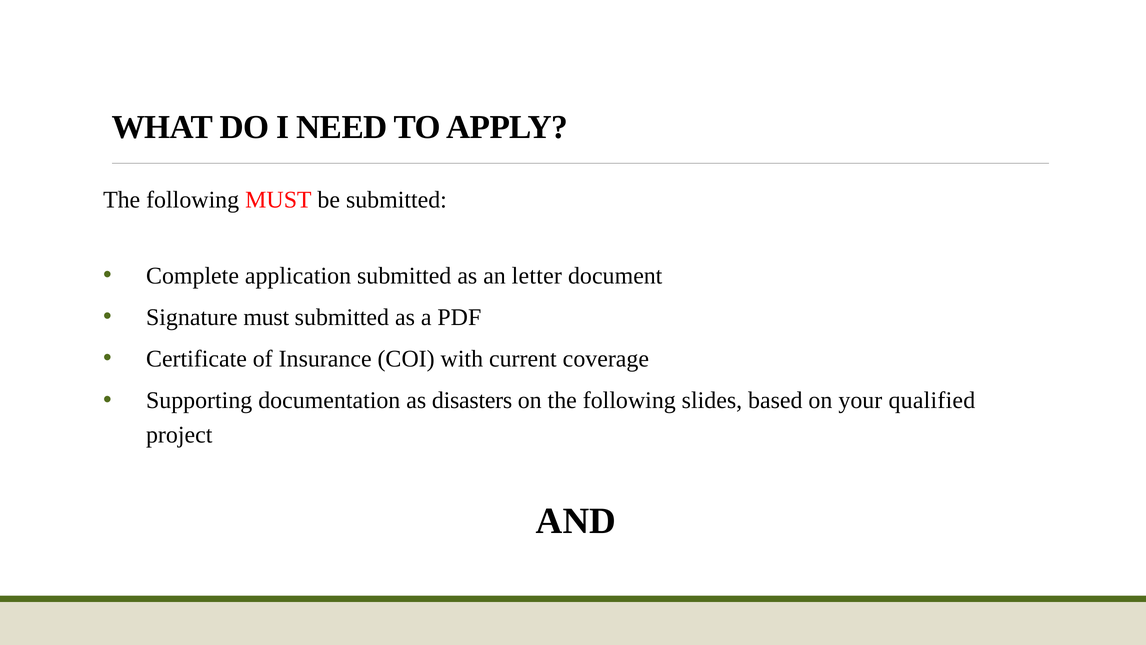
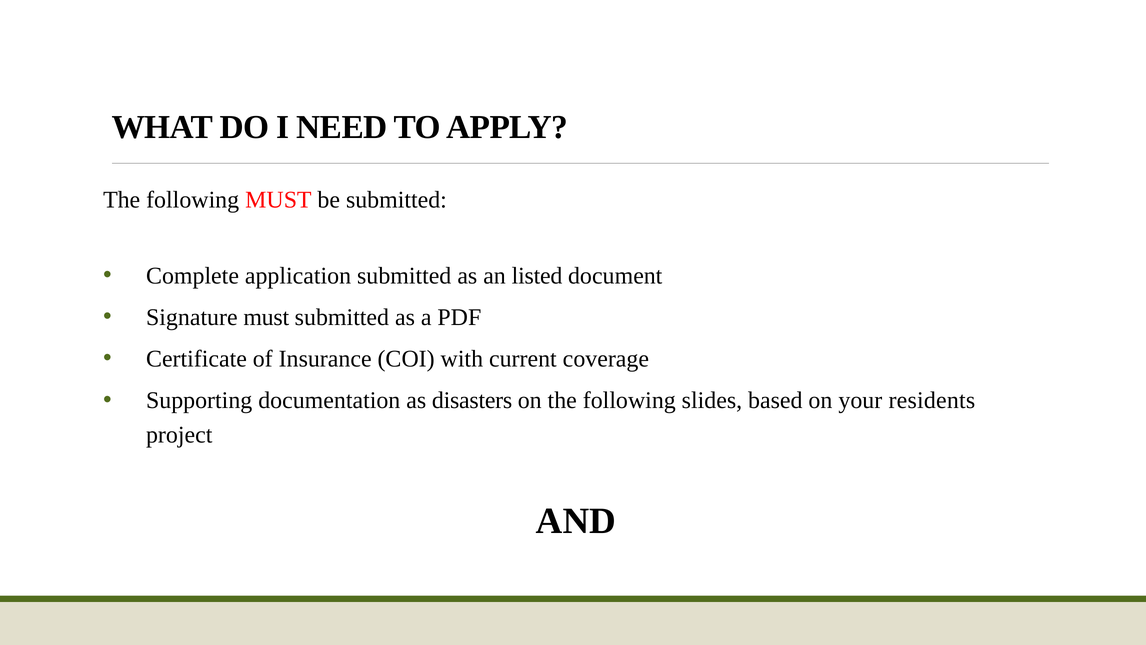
letter: letter -> listed
qualified: qualified -> residents
